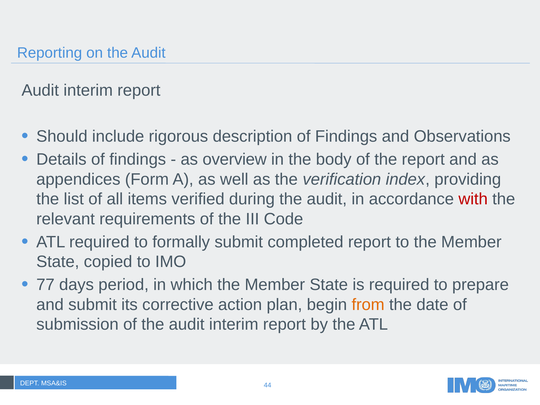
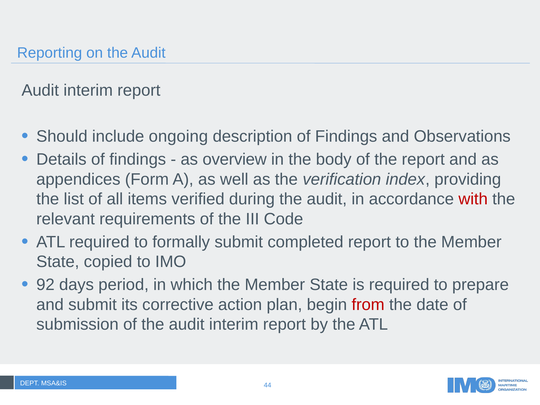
rigorous: rigorous -> ongoing
77: 77 -> 92
from colour: orange -> red
